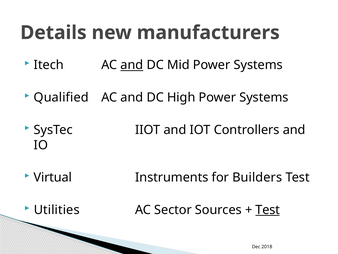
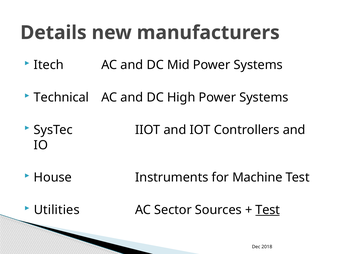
and at (132, 65) underline: present -> none
Qualified: Qualified -> Technical
Virtual: Virtual -> House
Builders: Builders -> Machine
